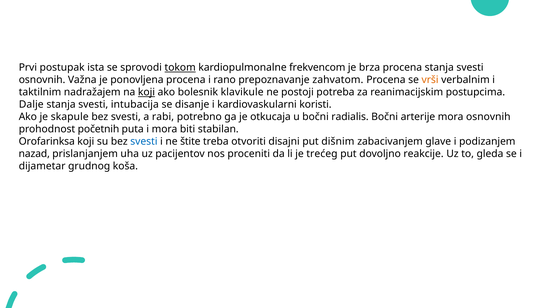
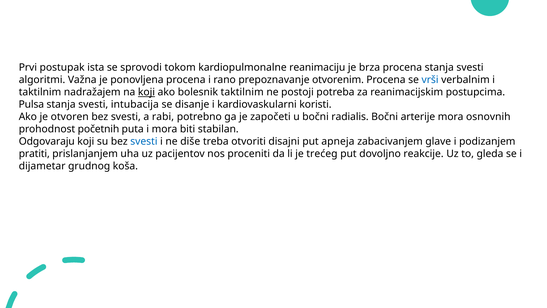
tokom underline: present -> none
frekvencom: frekvencom -> reanimaciju
osnovnih at (42, 80): osnovnih -> algoritmi
zahvatom: zahvatom -> otvorenim
vrši colour: orange -> blue
bolesnik klavikule: klavikule -> taktilnim
Dalje: Dalje -> Pulsa
skapule: skapule -> otvoren
otkucaja: otkucaja -> započeti
Orofarinksa: Orofarinksa -> Odgovaraju
štite: štite -> diše
dišnim: dišnim -> apneja
nazad: nazad -> pratiti
